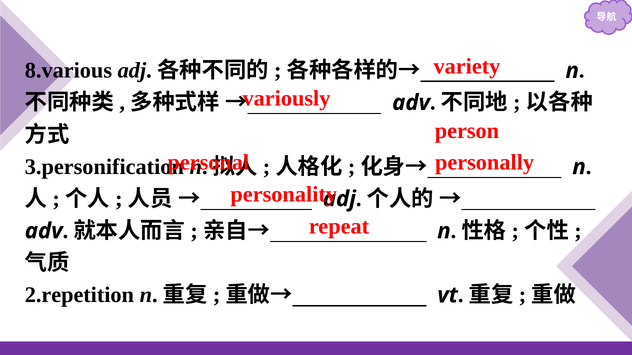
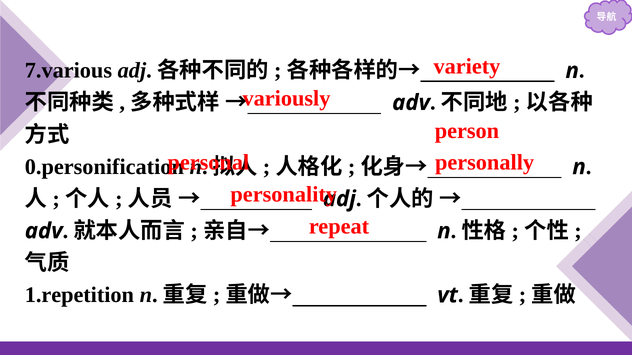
8.various: 8.various -> 7.various
3.personification: 3.personification -> 0.personification
2.repetition: 2.repetition -> 1.repetition
